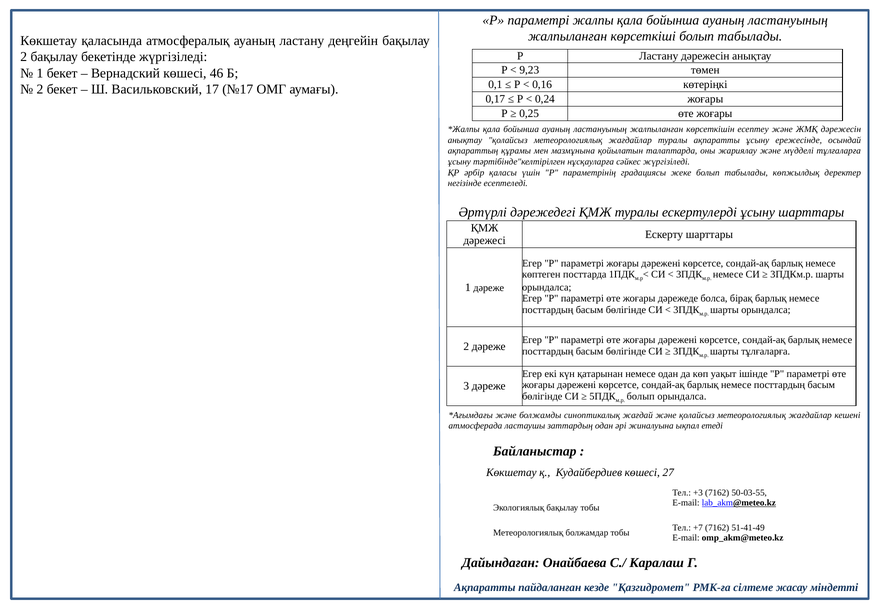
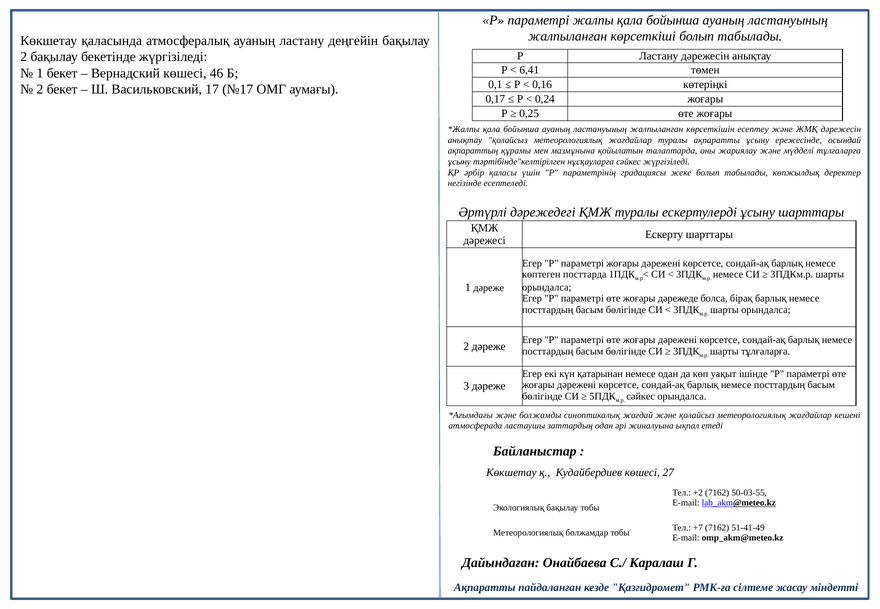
9,23: 9,23 -> 6,41
болып at (641, 396): болып -> сәйкес
+3: +3 -> +2
